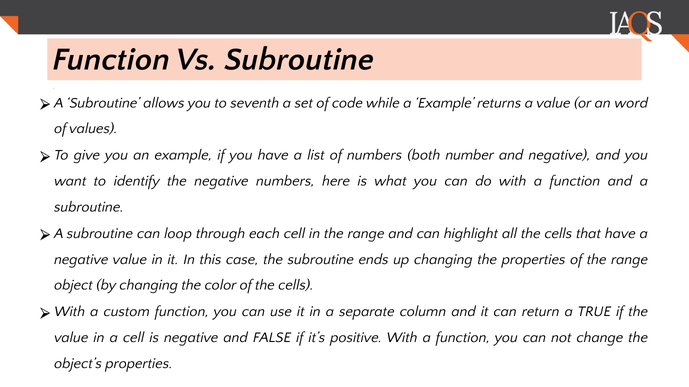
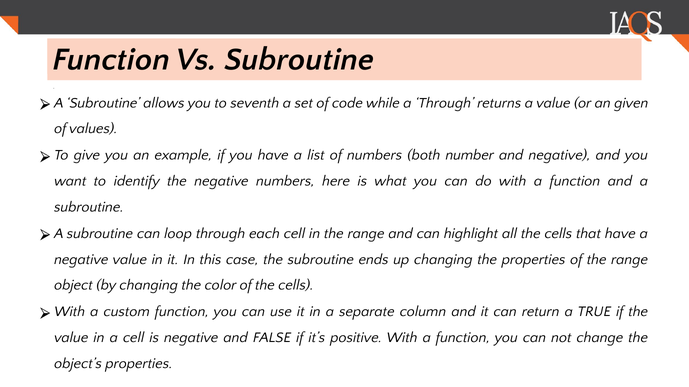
a Example: Example -> Through
word: word -> given
